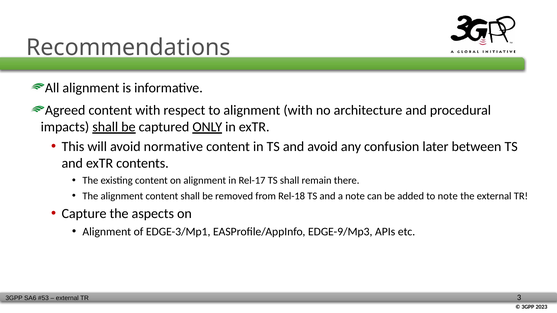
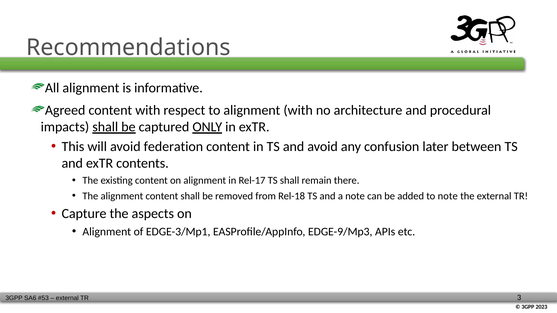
normative: normative -> federation
